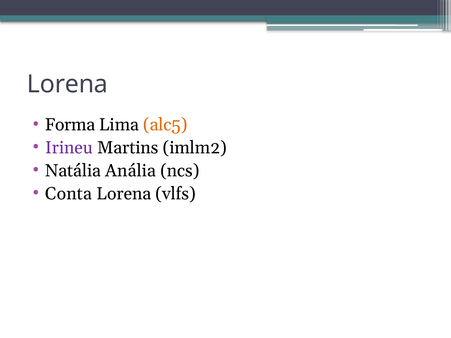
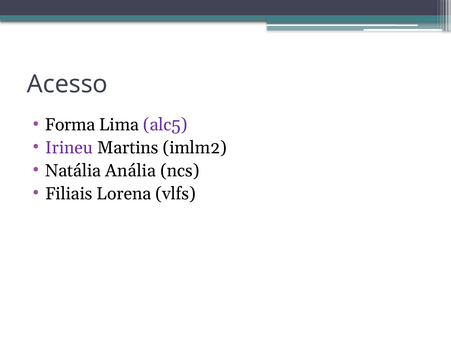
Lorena at (67, 84): Lorena -> Acesso
alc5 colour: orange -> purple
Conta: Conta -> Filiais
